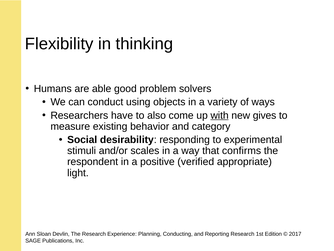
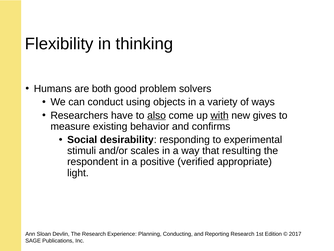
able: able -> both
also underline: none -> present
category: category -> confirms
confirms: confirms -> resulting
